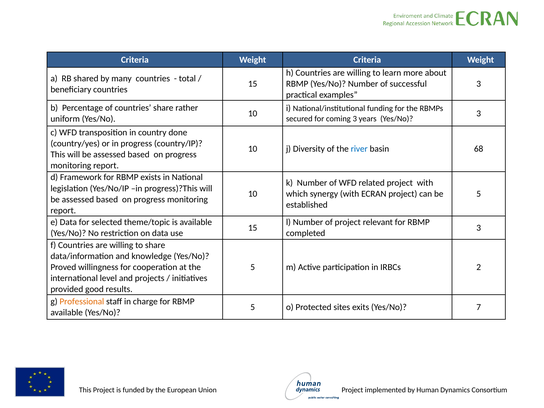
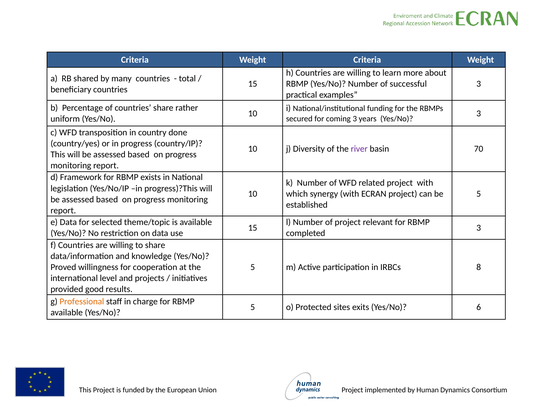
river colour: blue -> purple
68: 68 -> 70
2: 2 -> 8
7: 7 -> 6
